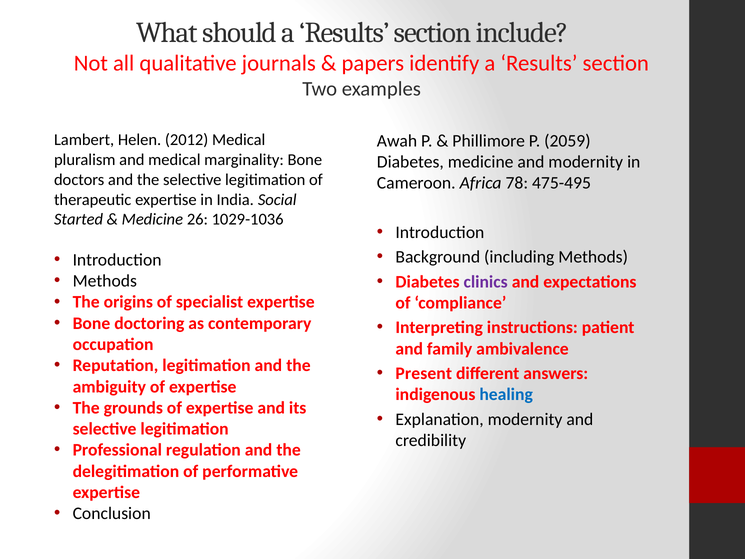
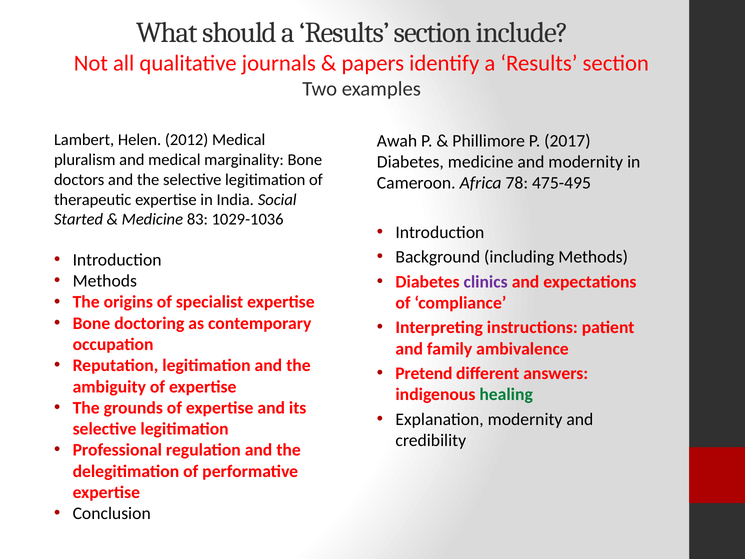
2059: 2059 -> 2017
26: 26 -> 83
Present: Present -> Pretend
healing colour: blue -> green
